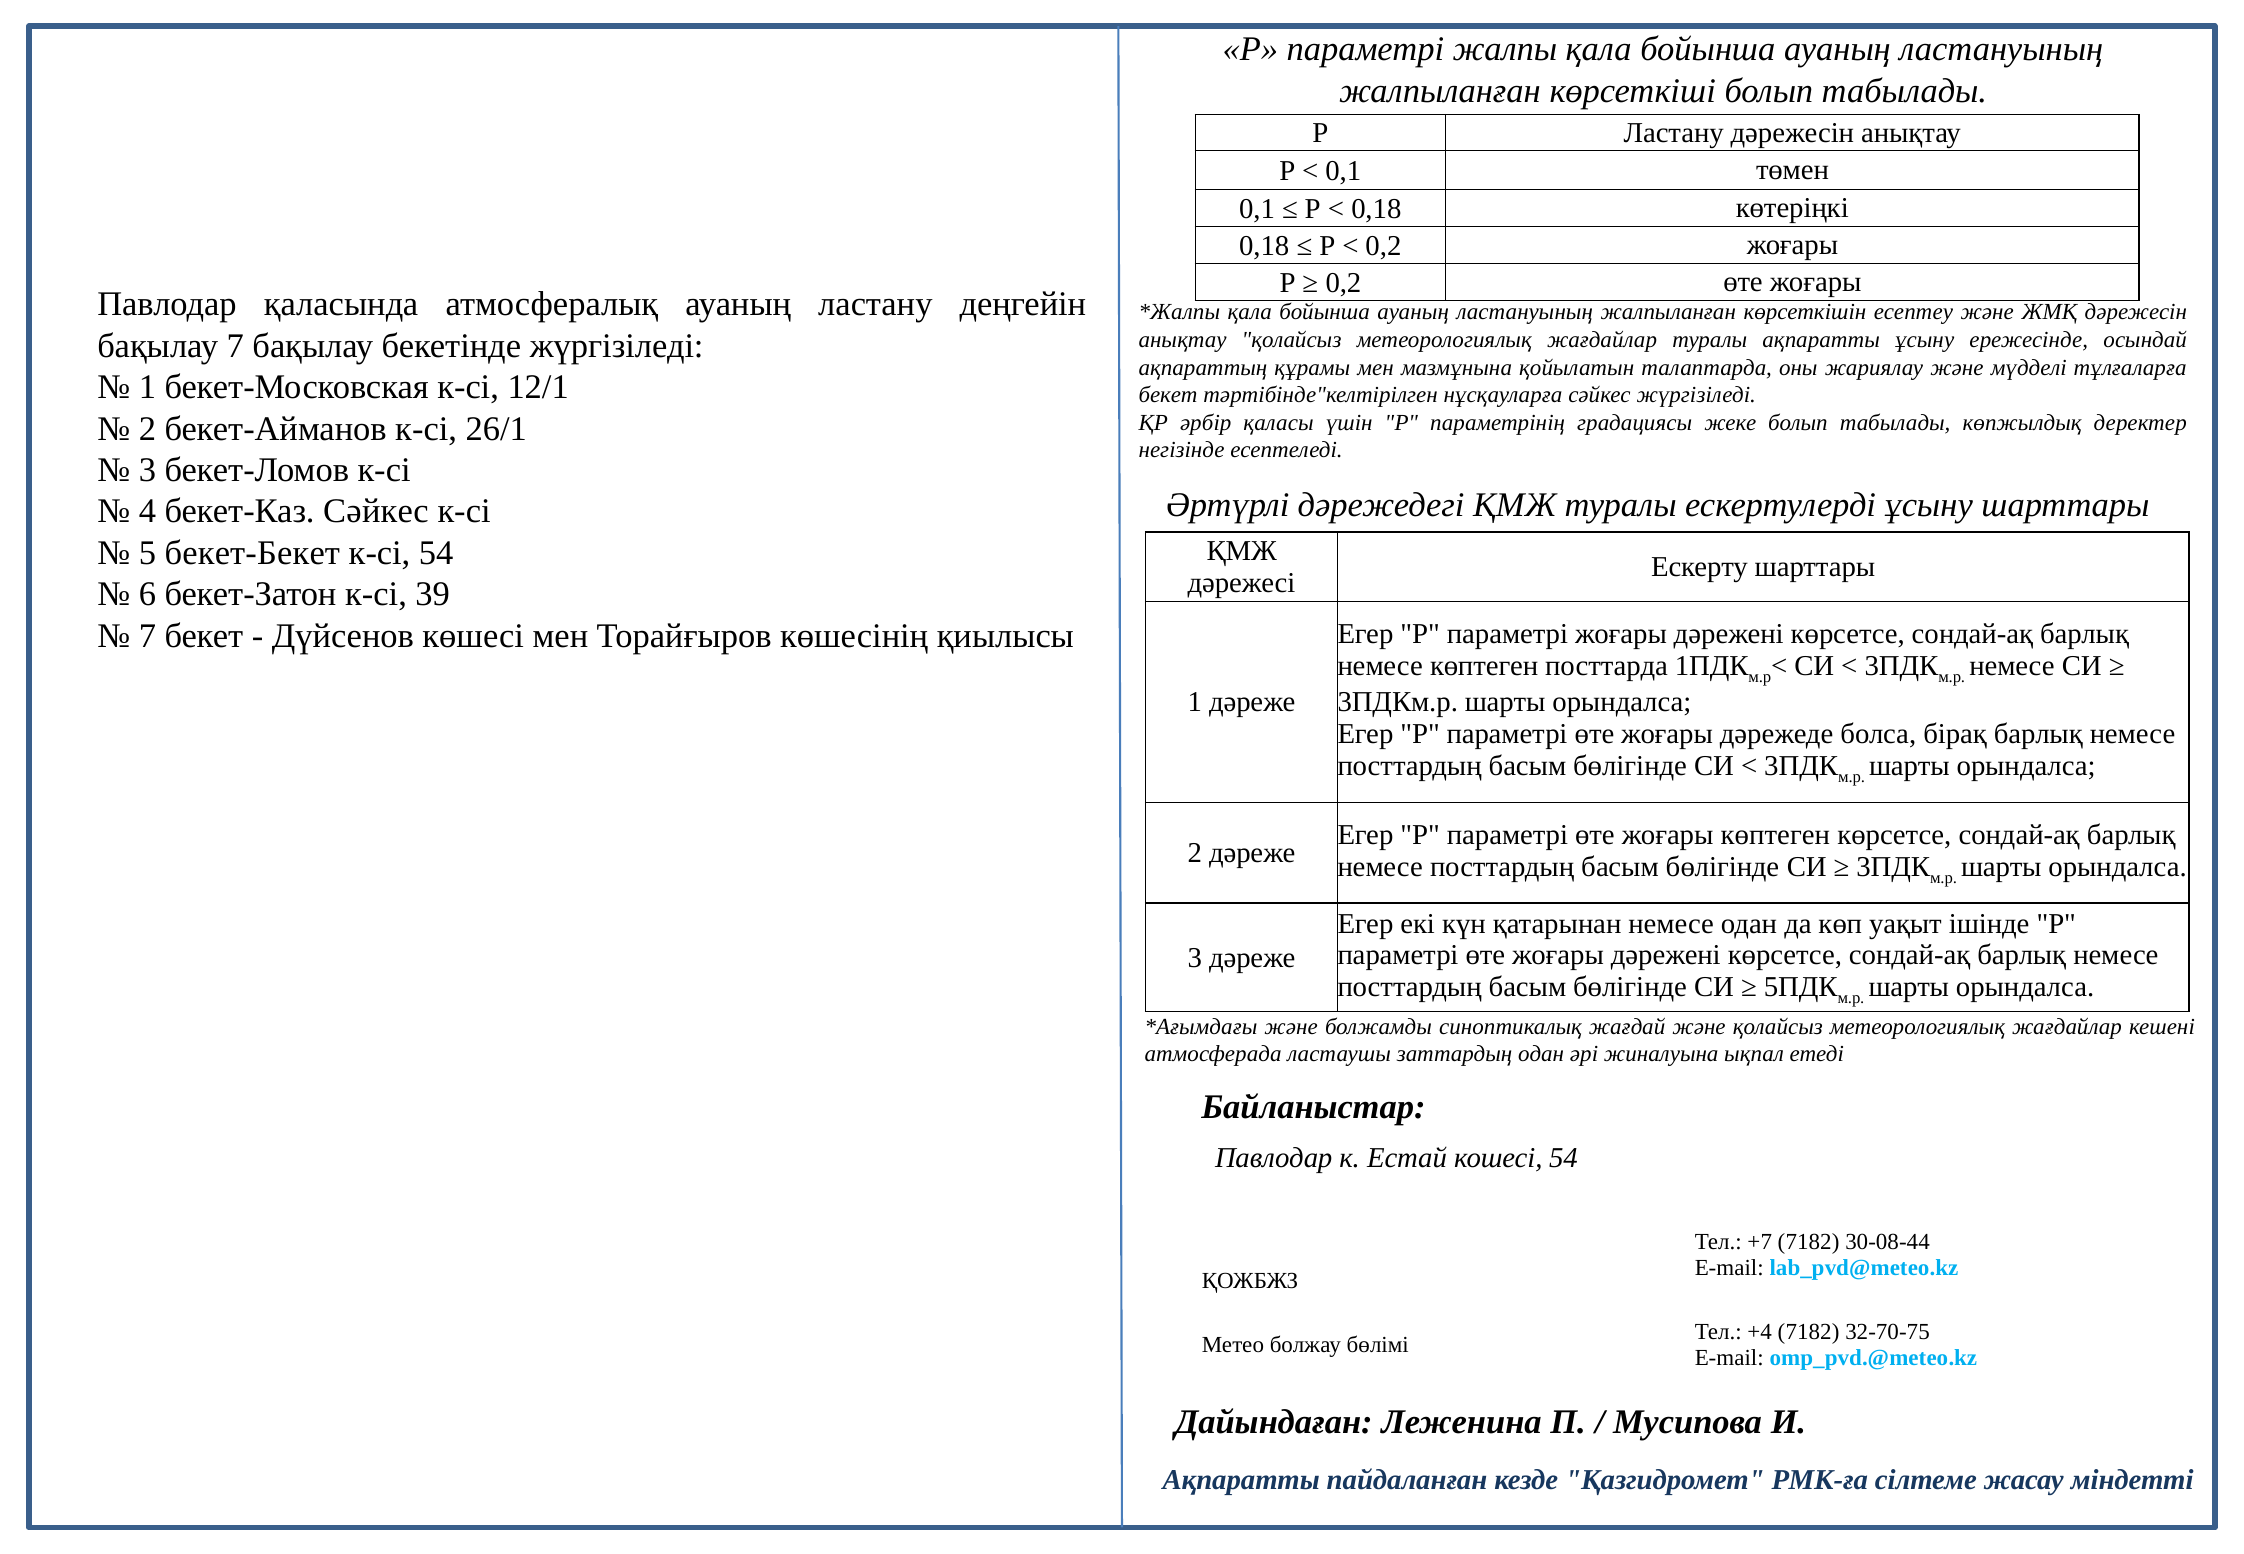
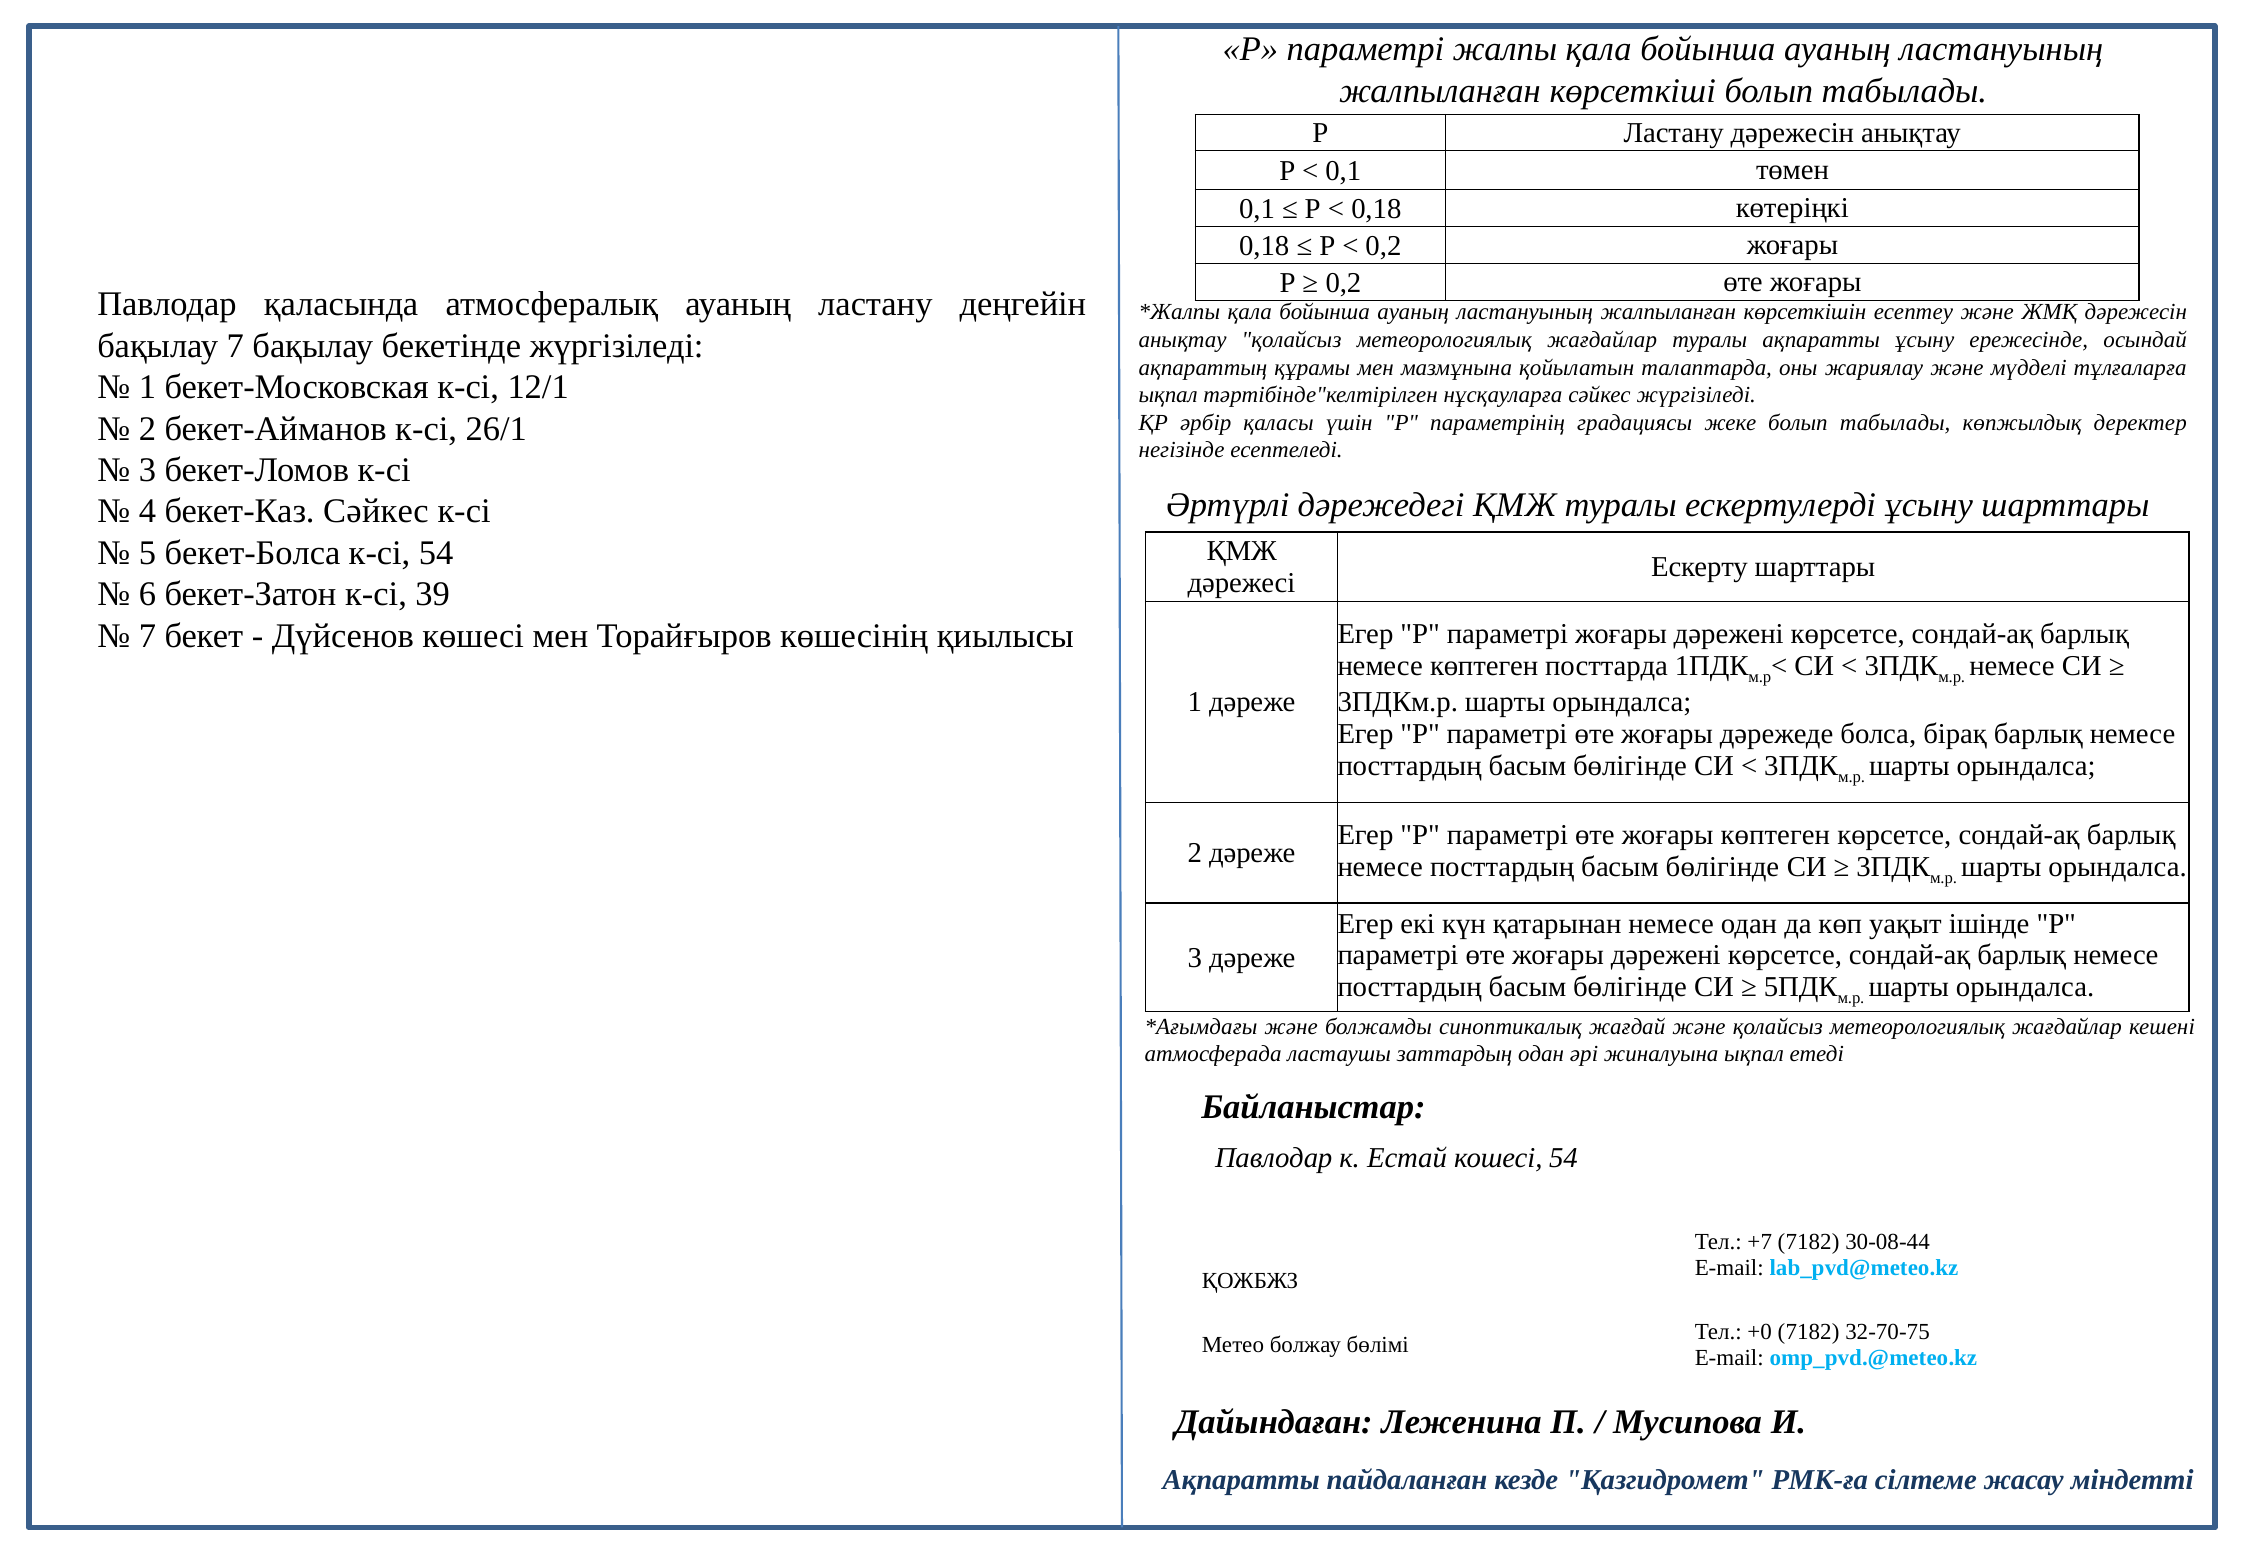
бекет at (1168, 395): бекет -> ықпал
бекет-Бекет: бекет-Бекет -> бекет-Болса
+4: +4 -> +0
